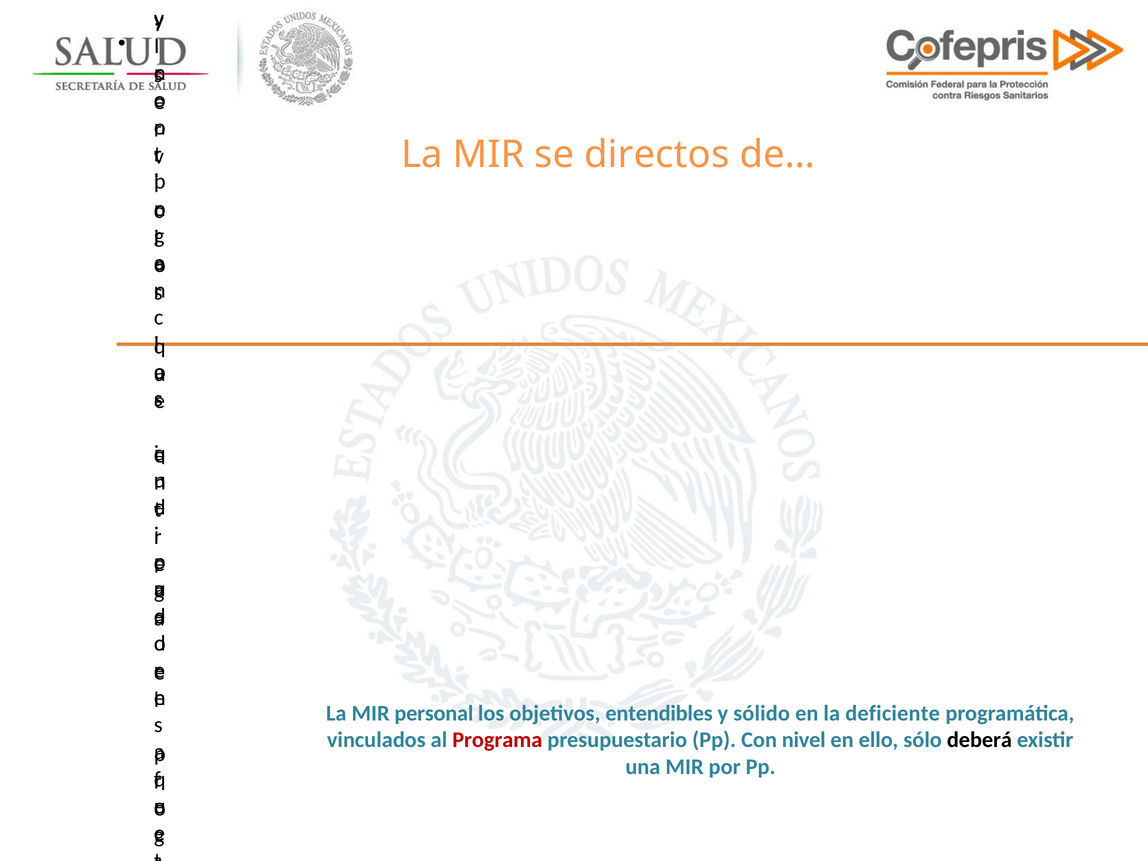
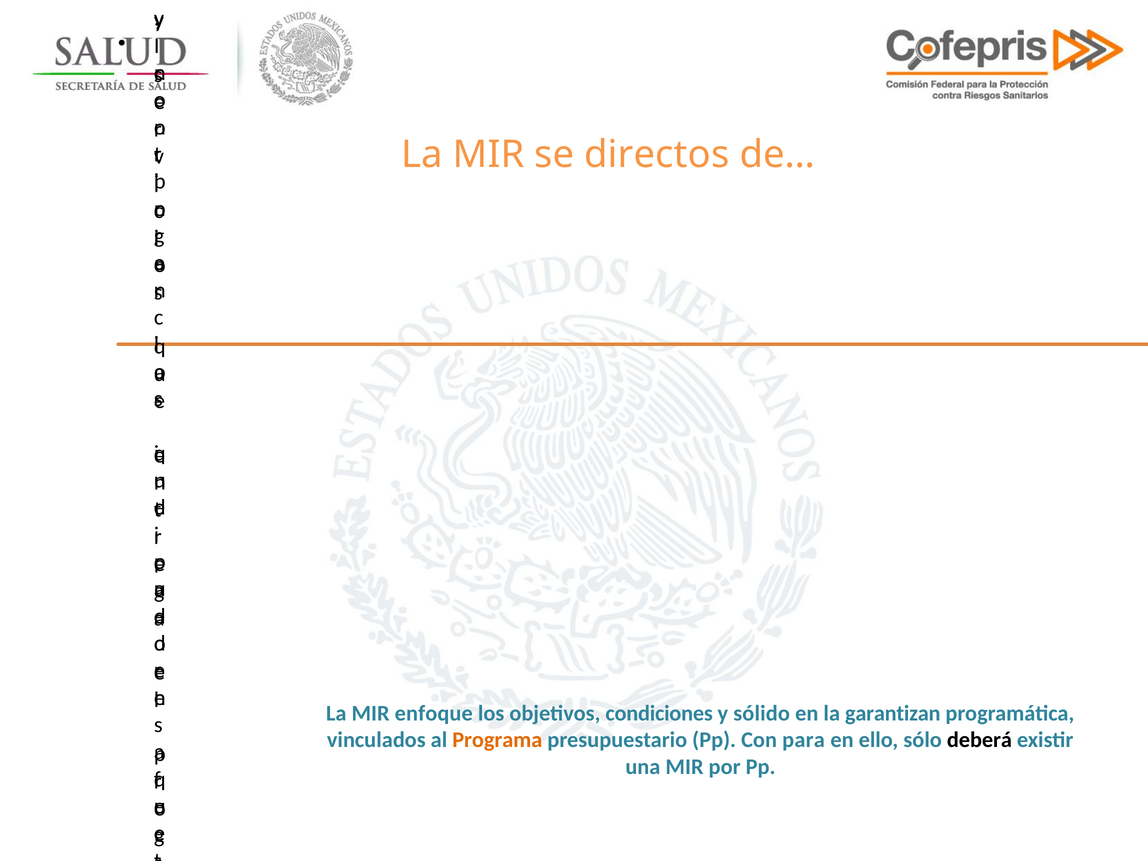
personal: personal -> enfoque
entendibles: entendibles -> condiciones
deficiente: deficiente -> garantizan
Programa colour: red -> orange
nivel: nivel -> para
